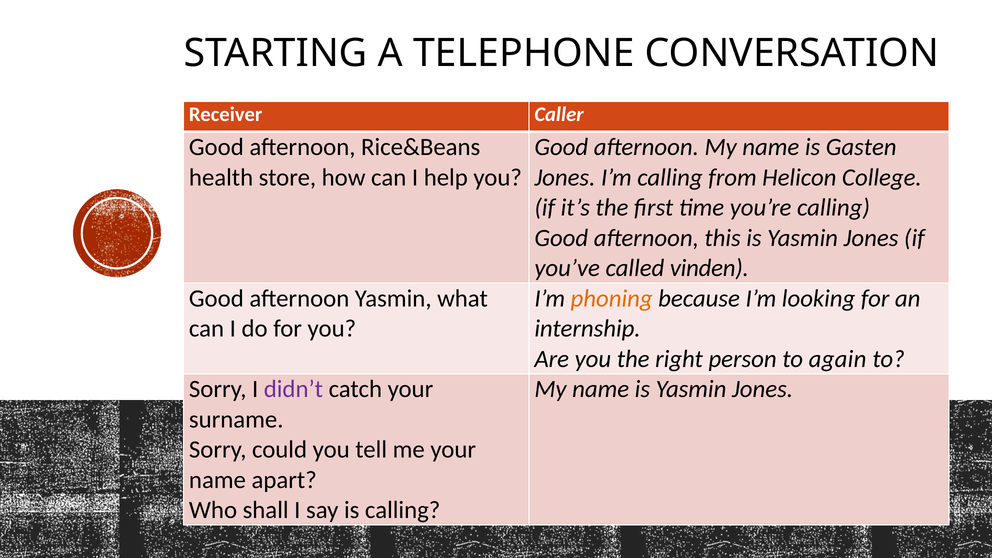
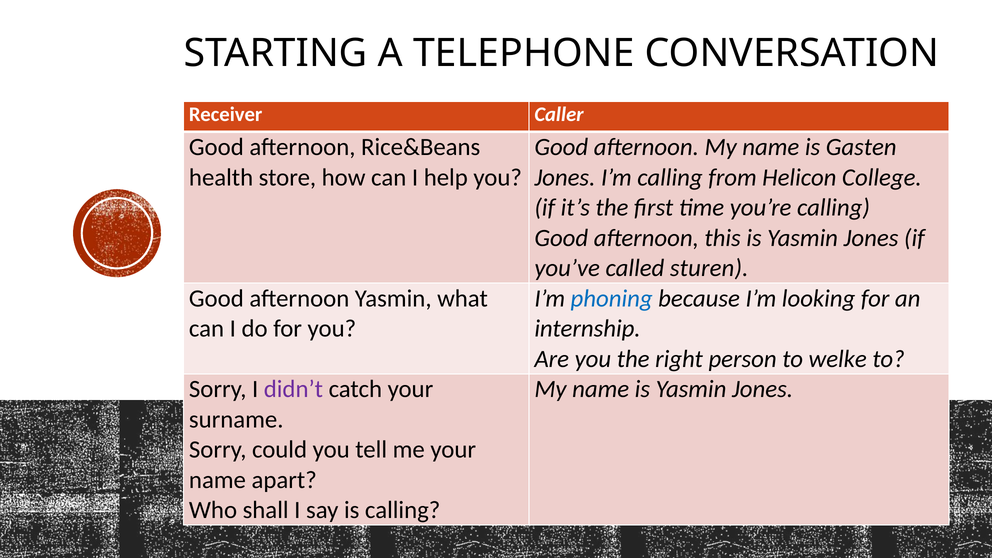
vinden: vinden -> sturen
phoning colour: orange -> blue
again: again -> welke
